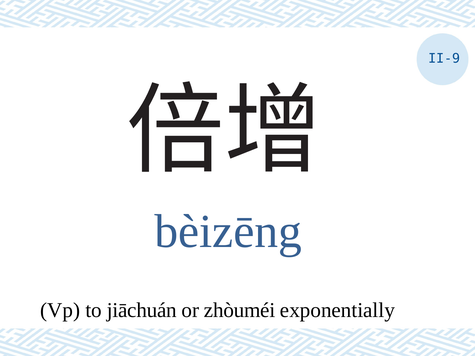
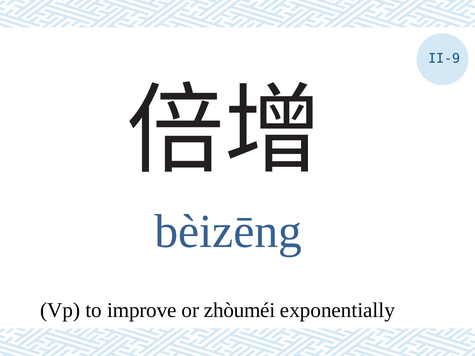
jiāchuán: jiāchuán -> improve
